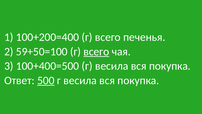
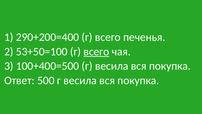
100+200=400: 100+200=400 -> 290+200=400
59+50=100: 59+50=100 -> 53+50=100
500 underline: present -> none
